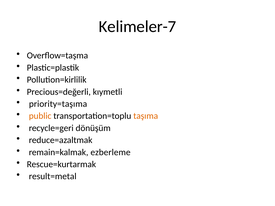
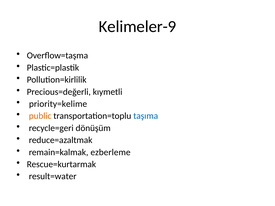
Kelimeler-7: Kelimeler-7 -> Kelimeler-9
priority=taşıma: priority=taşıma -> priority=kelime
taşıma colour: orange -> blue
result=metal: result=metal -> result=water
